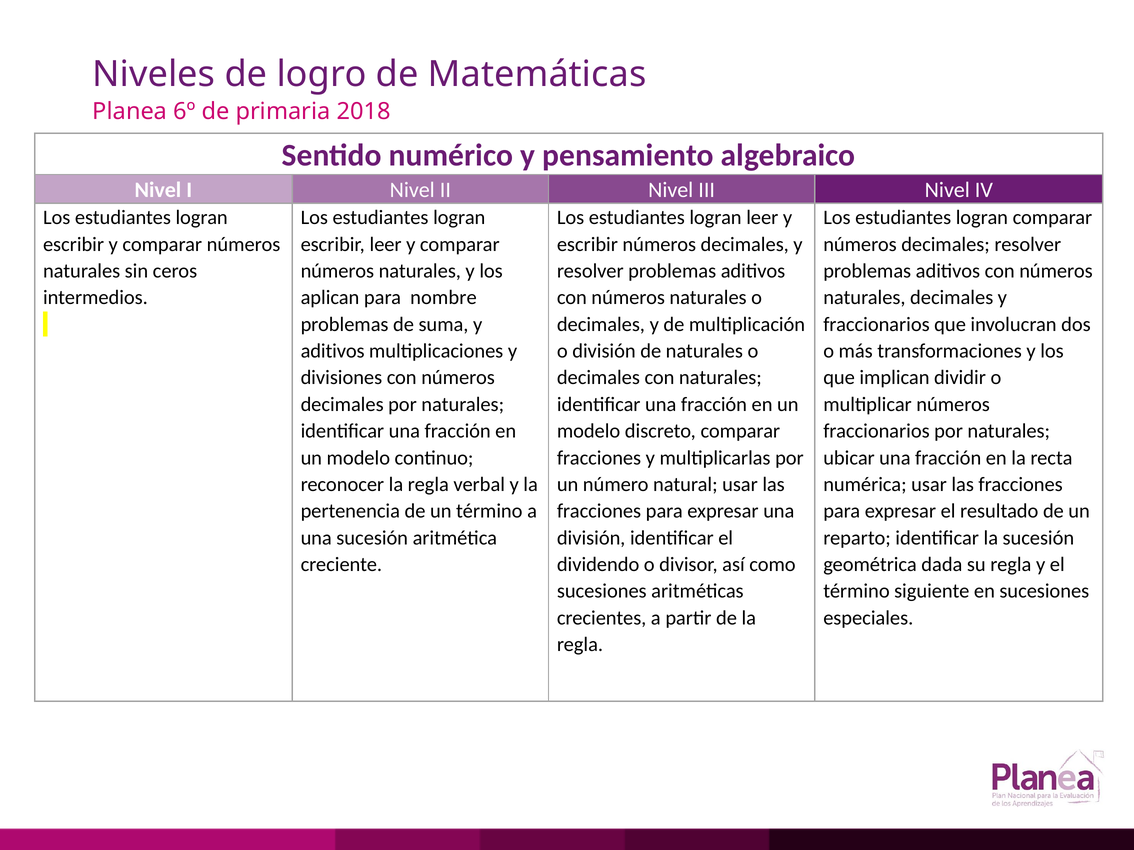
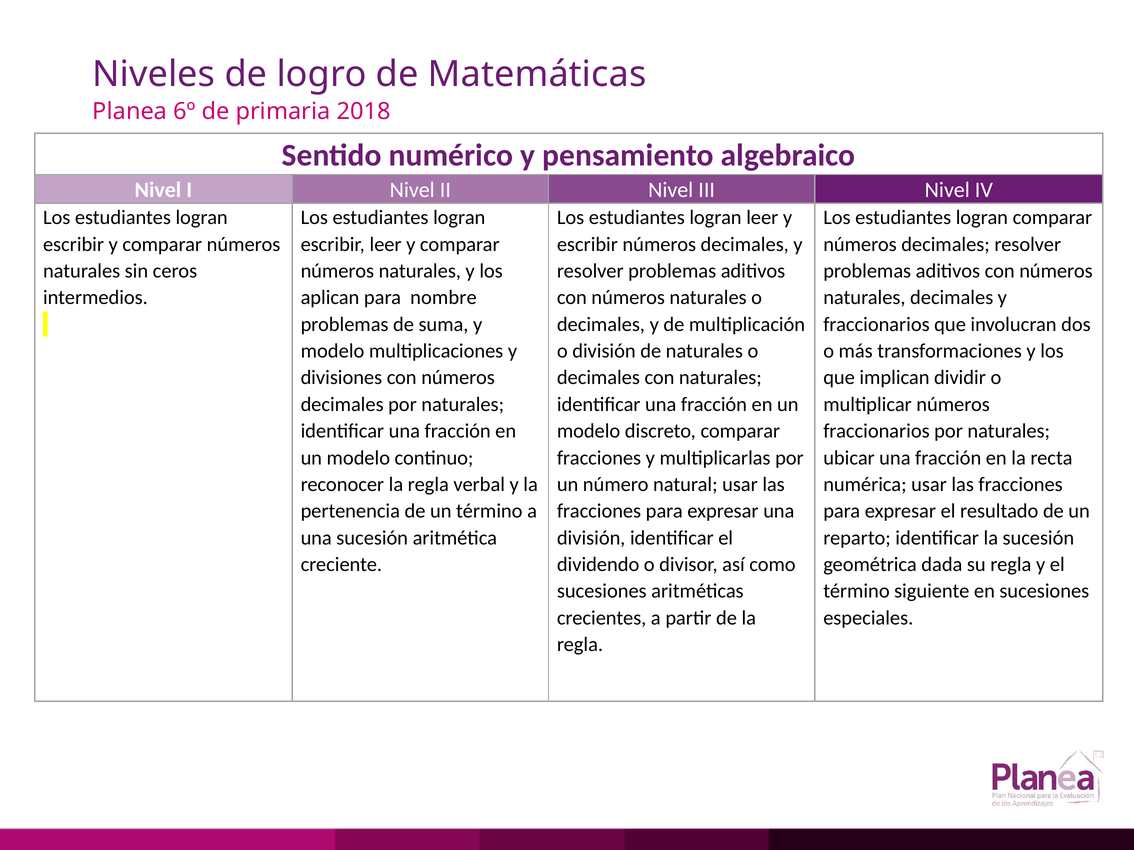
aditivos at (333, 351): aditivos -> modelo
